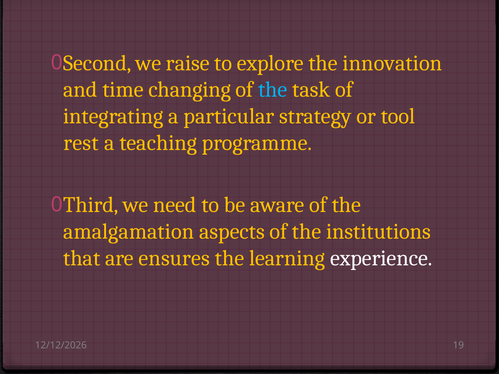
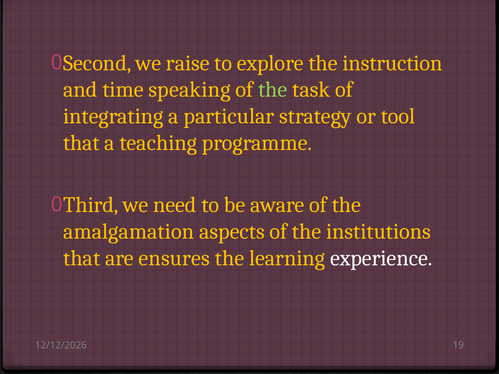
innovation: innovation -> instruction
changing: changing -> speaking
the at (273, 90) colour: light blue -> light green
rest at (81, 143): rest -> that
